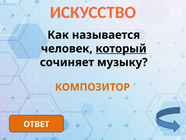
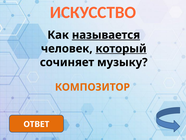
называется underline: none -> present
